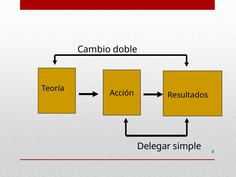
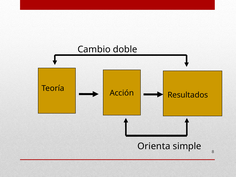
Delegar: Delegar -> Orienta
